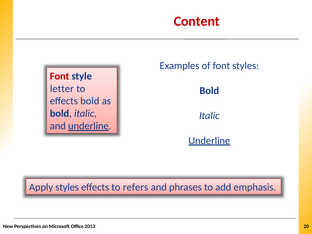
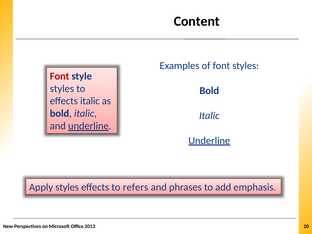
Content colour: red -> black
letter at (62, 89): letter -> styles
effects bold: bold -> italic
